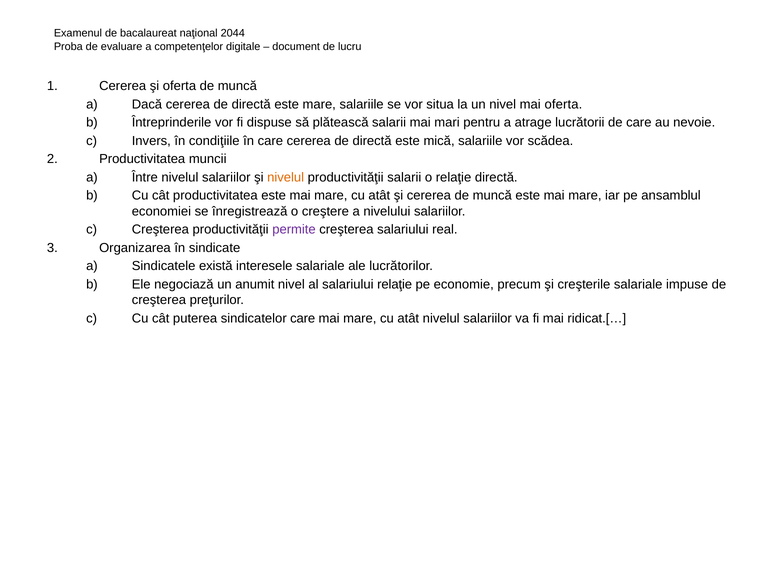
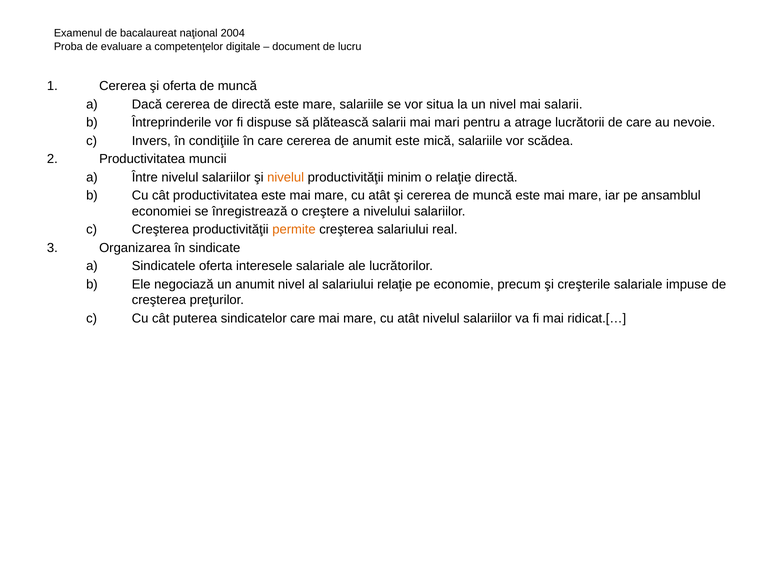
2044: 2044 -> 2004
mai oferta: oferta -> salarii
care cererea de directă: directă -> anumit
productivităţii salarii: salarii -> minim
permite colour: purple -> orange
Sindicatele există: există -> oferta
